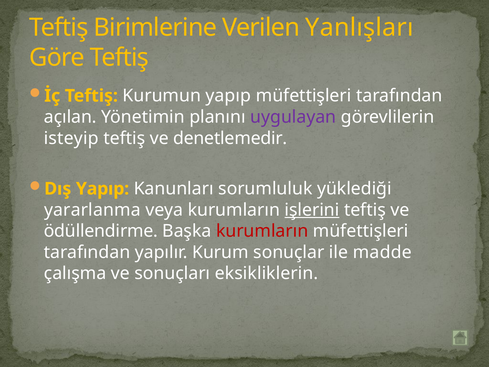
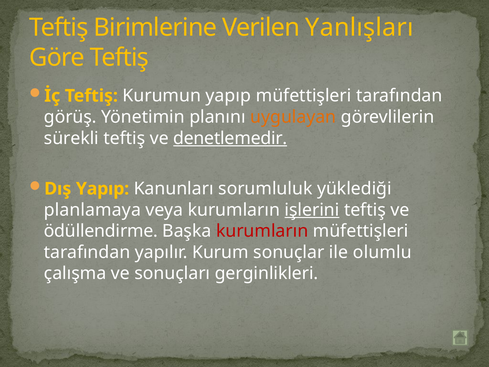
açılan: açılan -> görüş
uygulayan colour: purple -> orange
isteyip: isteyip -> sürekli
denetlemedir underline: none -> present
yararlanma: yararlanma -> planlamaya
madde: madde -> olumlu
eksikliklerin: eksikliklerin -> gerginlikleri
